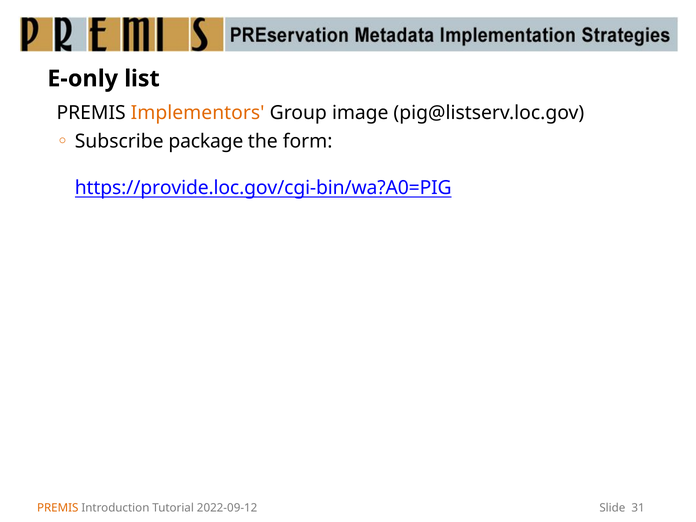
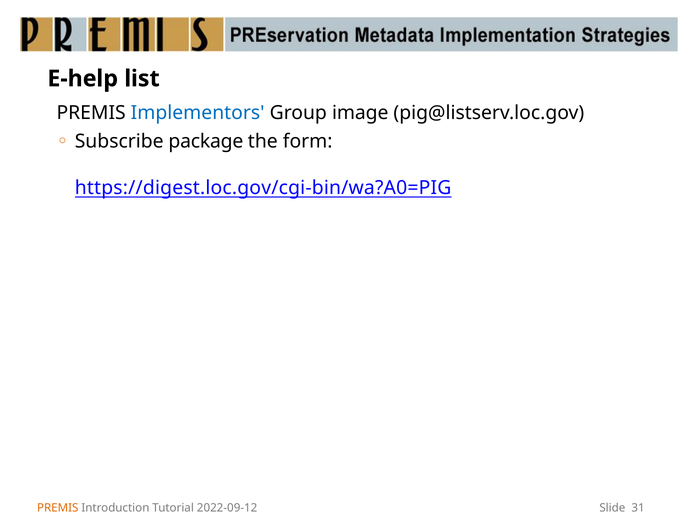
E-only: E-only -> E-help
Implementors colour: orange -> blue
https://provide.loc.gov/cgi-bin/wa?A0=PIG: https://provide.loc.gov/cgi-bin/wa?A0=PIG -> https://digest.loc.gov/cgi-bin/wa?A0=PIG
